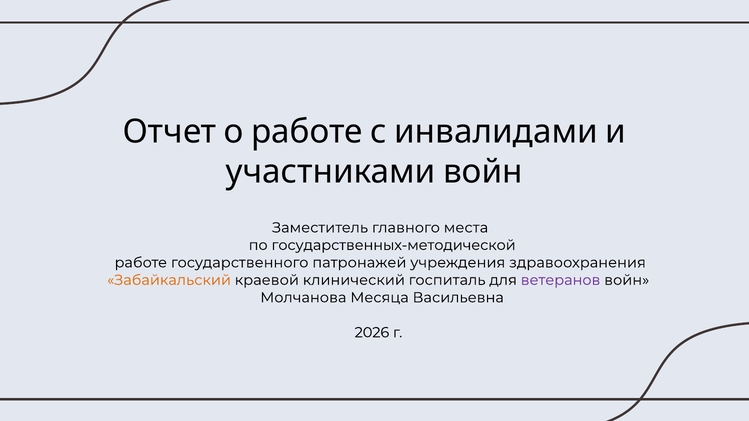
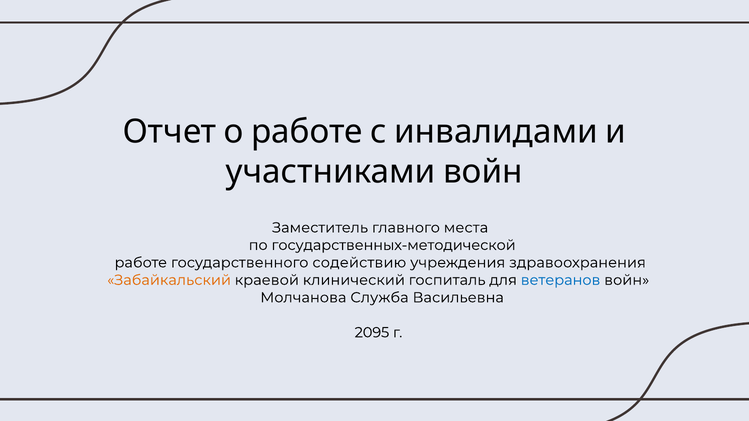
патронажей: патронажей -> содействию
ветеранов colour: purple -> blue
Месяца: Месяца -> Служба
2026: 2026 -> 2095
